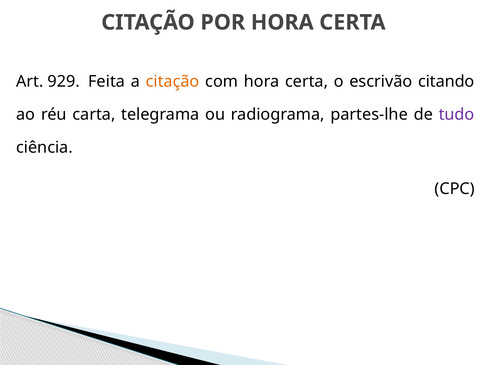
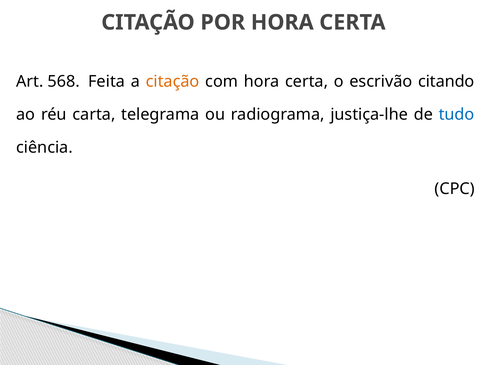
929: 929 -> 568
partes-lhe: partes-lhe -> justiça-lhe
tudo colour: purple -> blue
